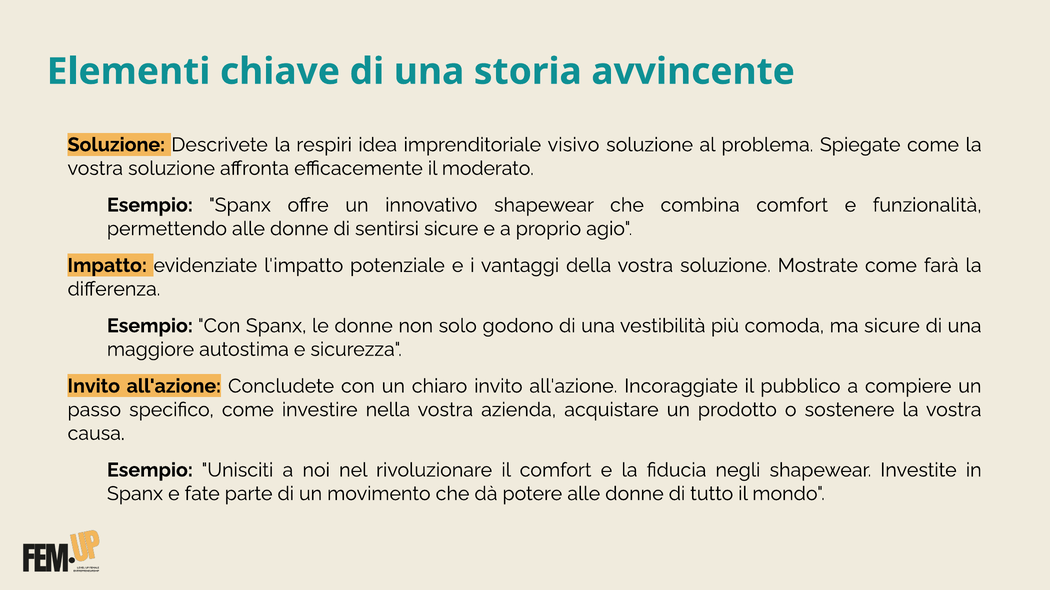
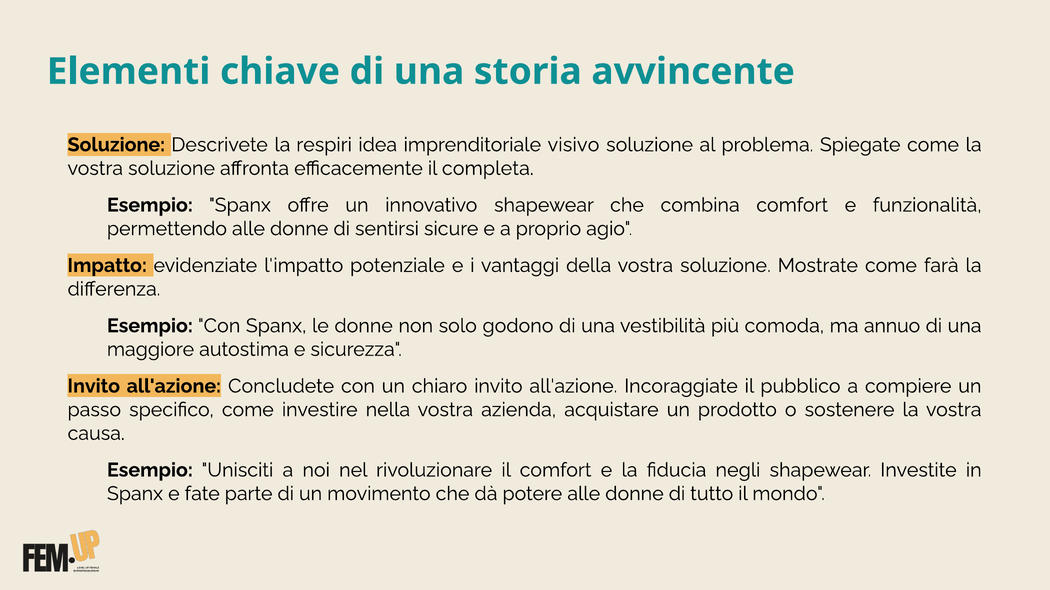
moderato: moderato -> completa
ma sicure: sicure -> annuo
